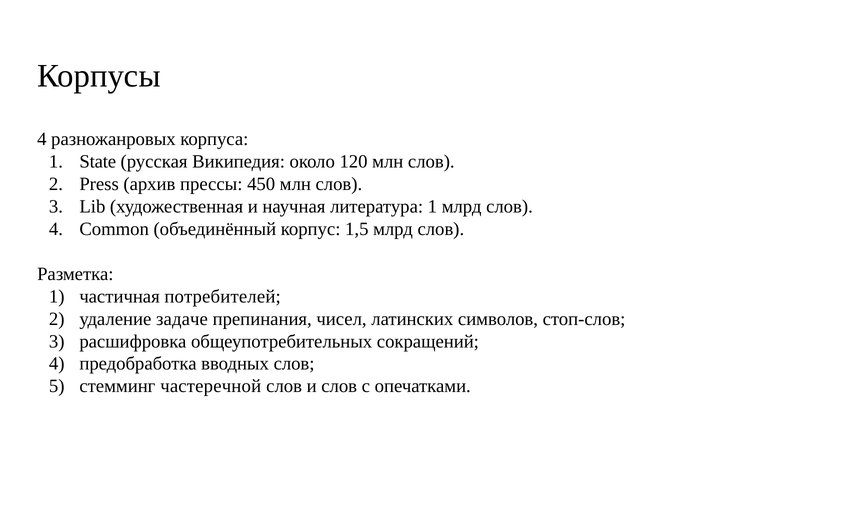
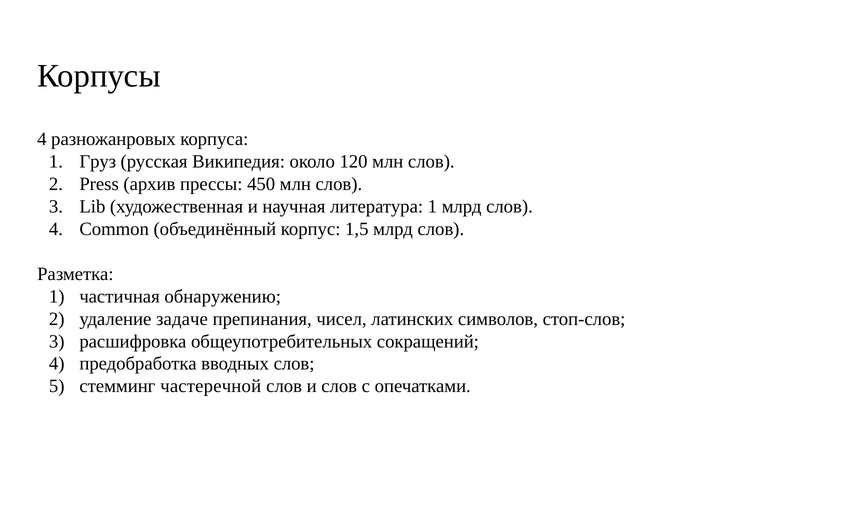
State: State -> Груз
потребителей: потребителей -> обнаружению
